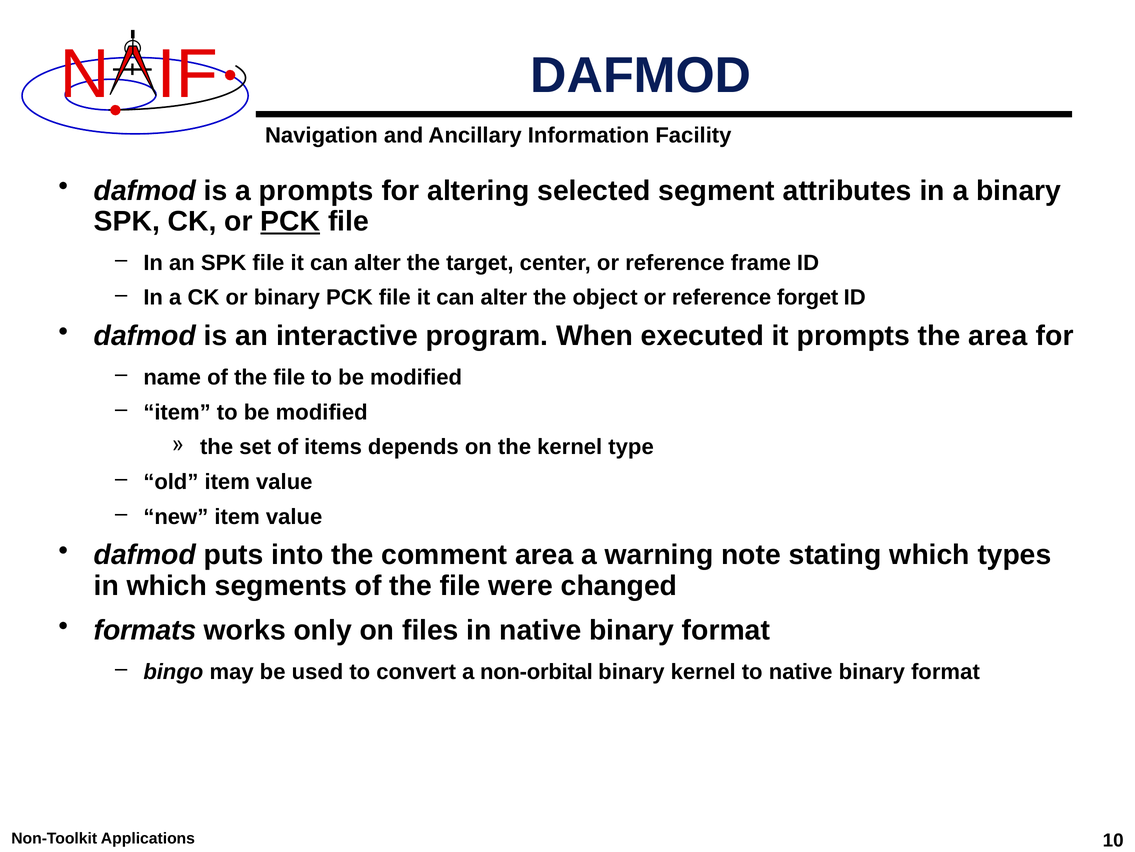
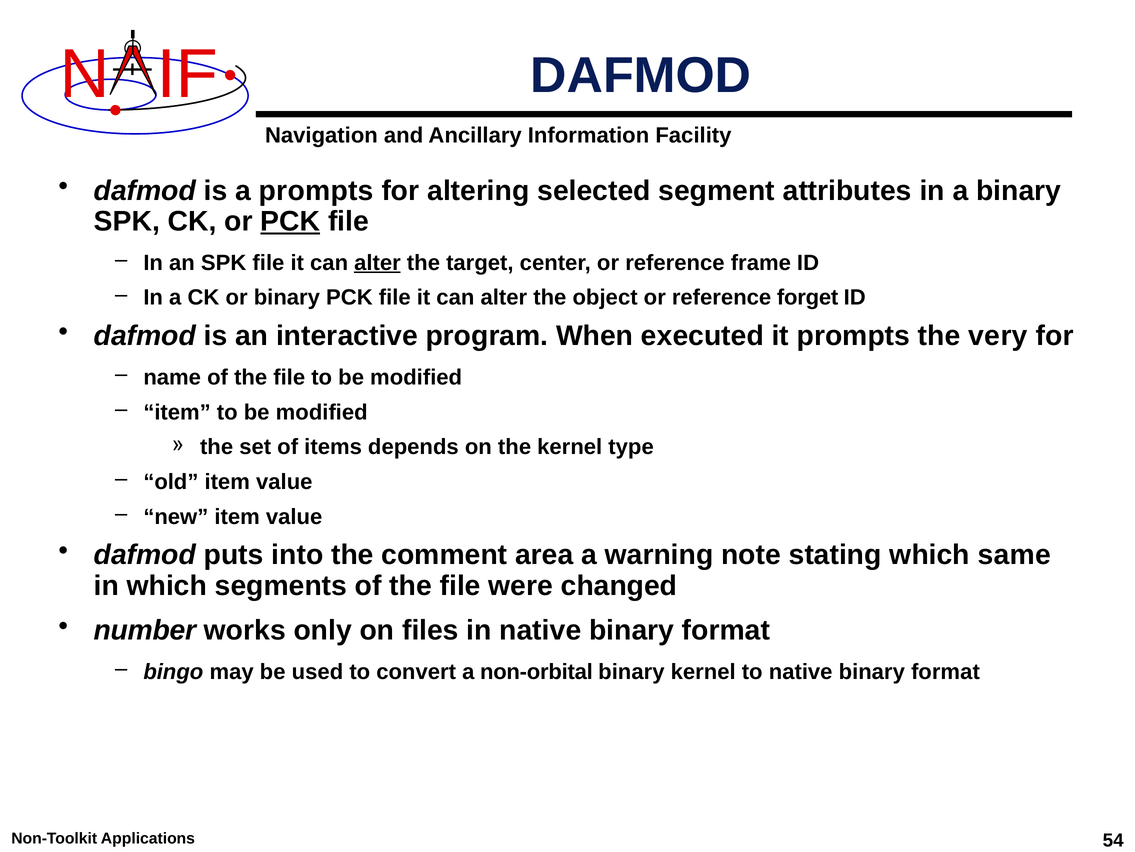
alter at (377, 263) underline: none -> present
the area: area -> very
types: types -> same
formats: formats -> number
10: 10 -> 54
